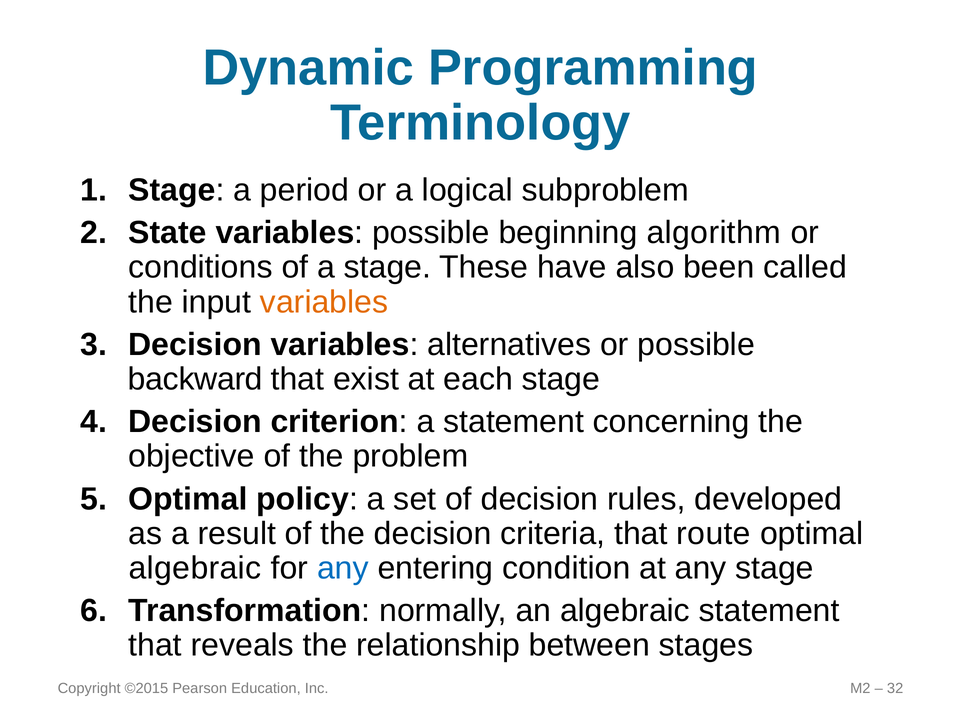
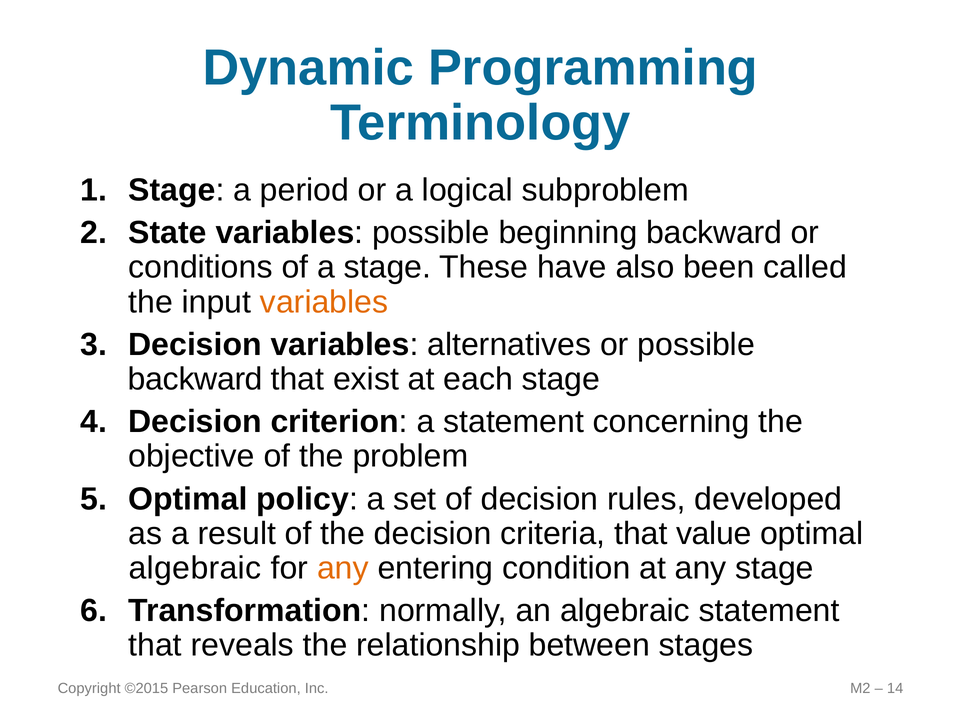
beginning algorithm: algorithm -> backward
route: route -> value
any at (343, 568) colour: blue -> orange
32: 32 -> 14
